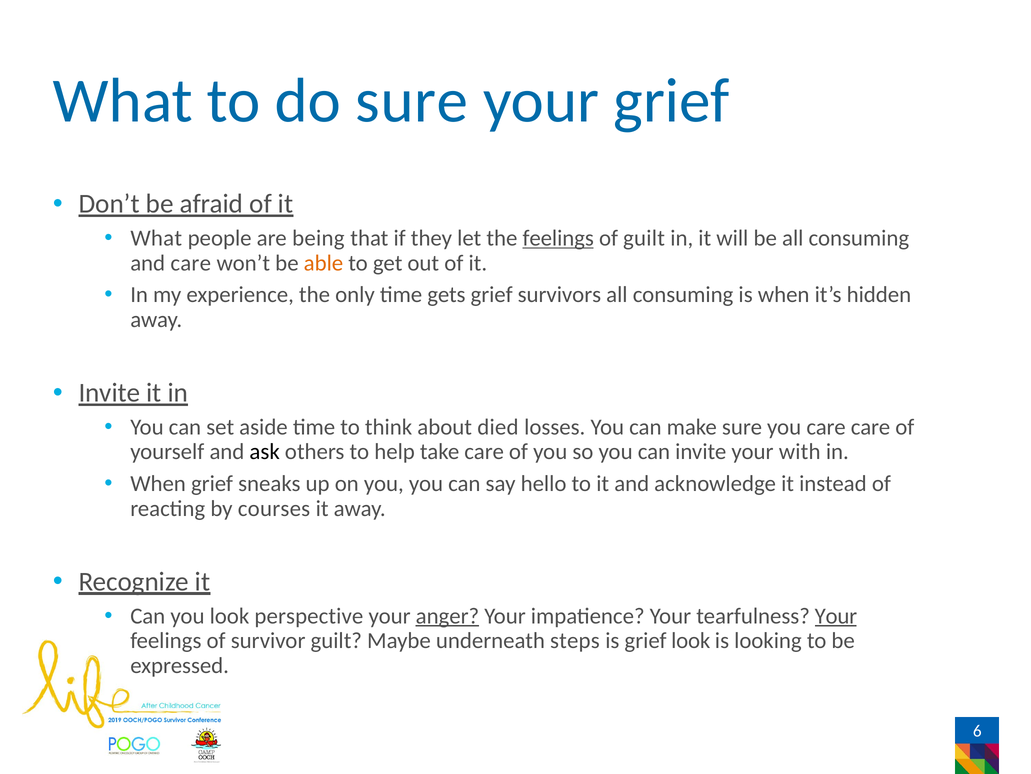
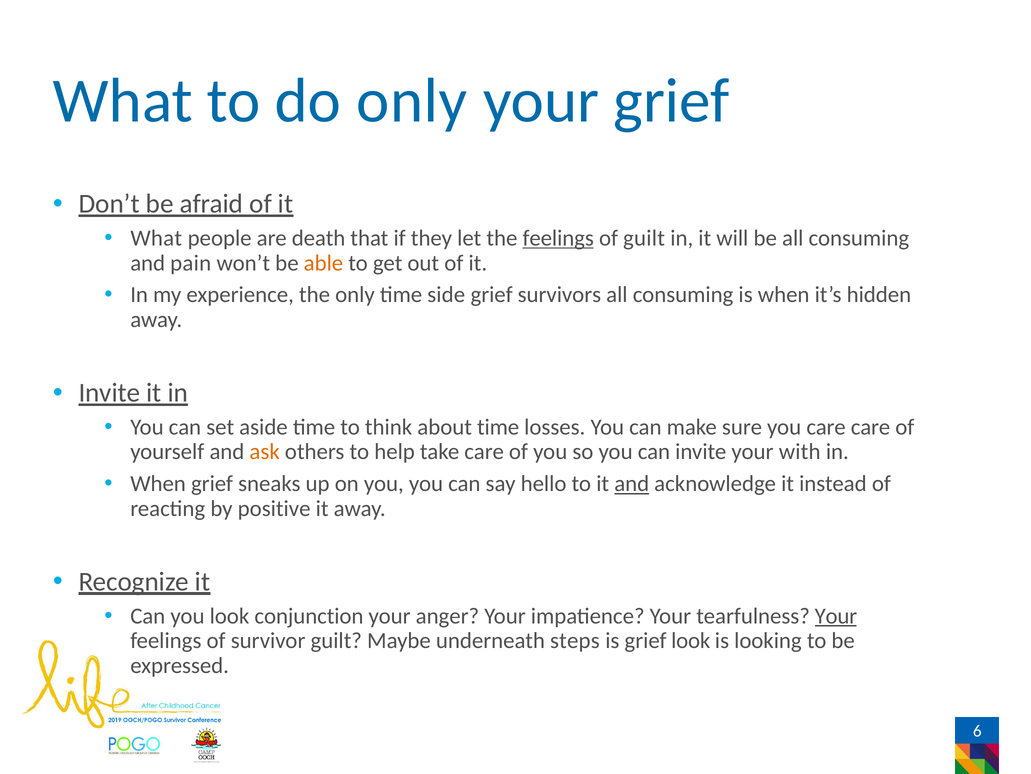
do sure: sure -> only
being: being -> death
and care: care -> pain
gets: gets -> side
about died: died -> time
ask colour: black -> orange
and at (632, 483) underline: none -> present
courses: courses -> positive
perspective: perspective -> conjunction
anger underline: present -> none
